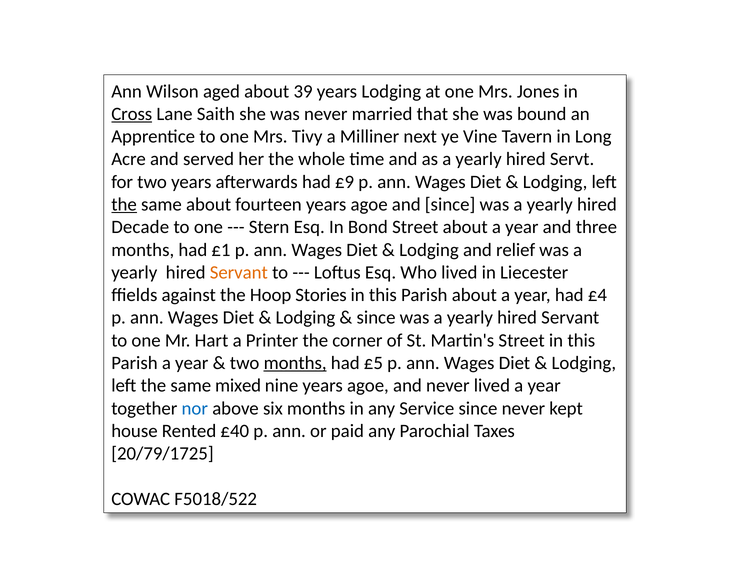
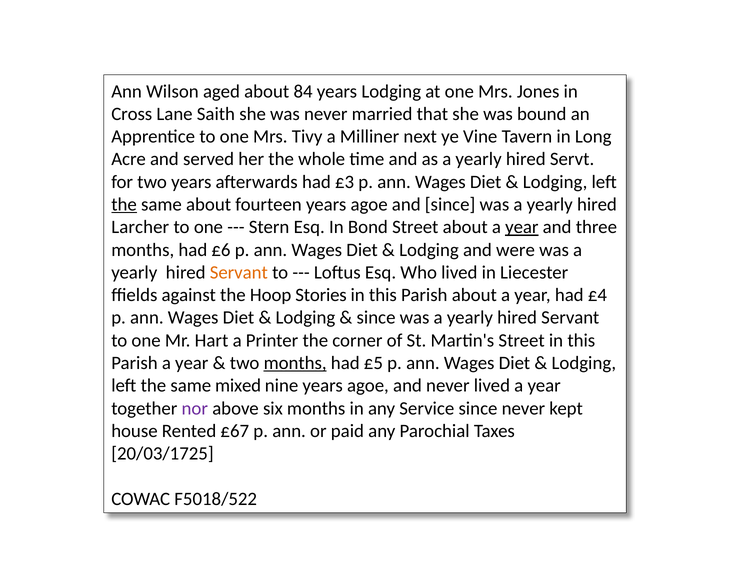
39: 39 -> 84
Cross underline: present -> none
£9: £9 -> £3
Decade: Decade -> Larcher
year at (522, 227) underline: none -> present
£1: £1 -> £6
relief: relief -> were
nor colour: blue -> purple
£40: £40 -> £67
20/79/1725: 20/79/1725 -> 20/03/1725
